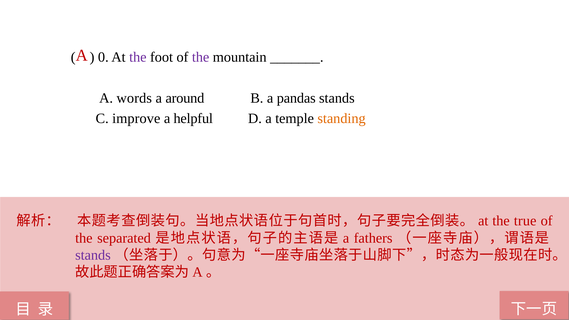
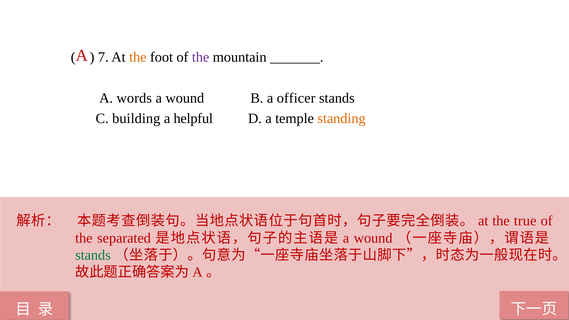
0: 0 -> 7
the at (138, 57) colour: purple -> orange
around at (185, 98): around -> wound
pandas: pandas -> officer
improve: improve -> building
fathers at (373, 238): fathers -> wound
stands at (93, 255) colour: purple -> green
